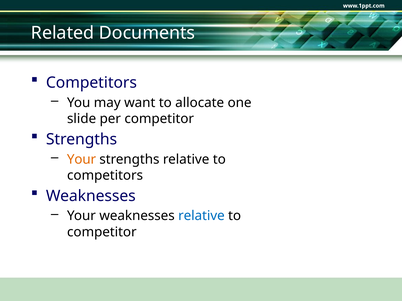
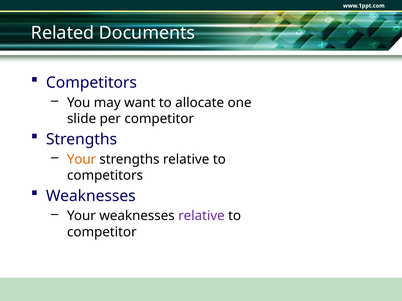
relative at (201, 216) colour: blue -> purple
